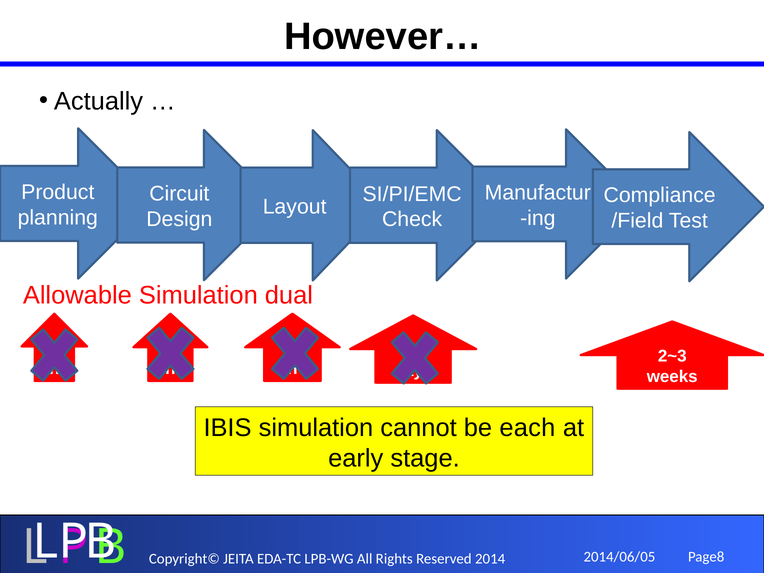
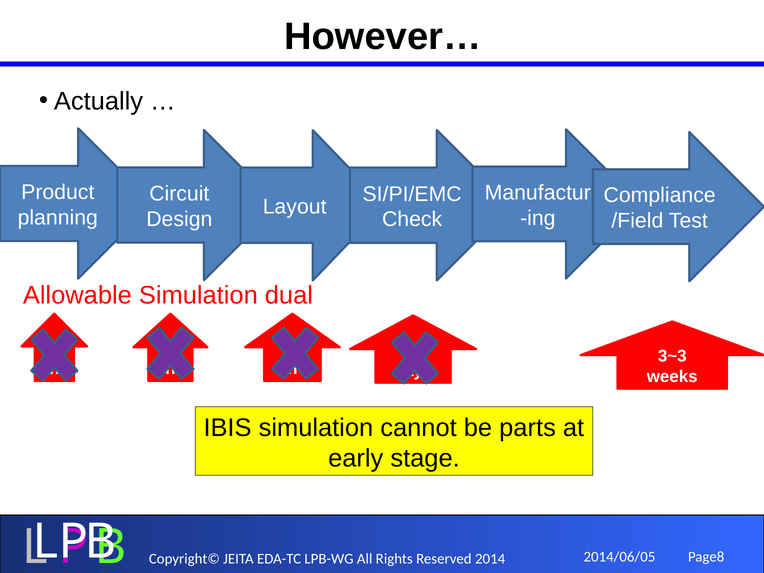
2~3: 2~3 -> 3~3
each: each -> parts
